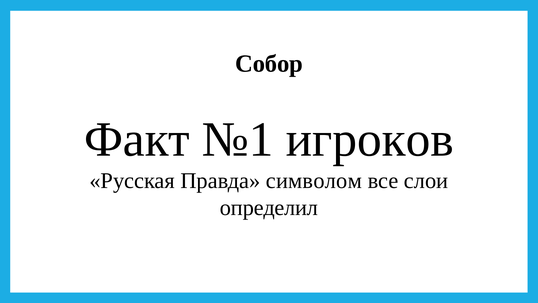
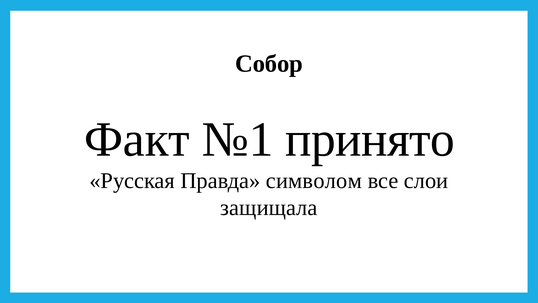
игроков: игроков -> принято
определил: определил -> защищала
